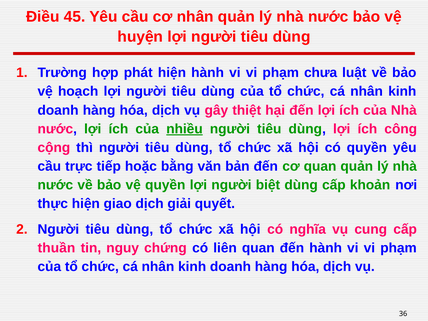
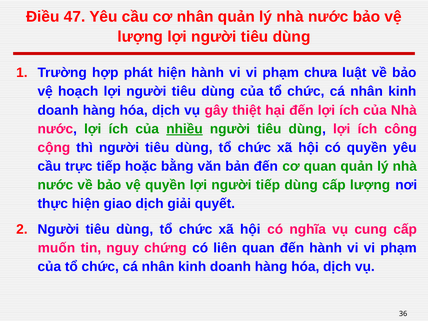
45: 45 -> 47
huyện at (140, 37): huyện -> lượng
người biệt: biệt -> tiếp
cấp khoản: khoản -> lượng
thuần: thuần -> muốn
